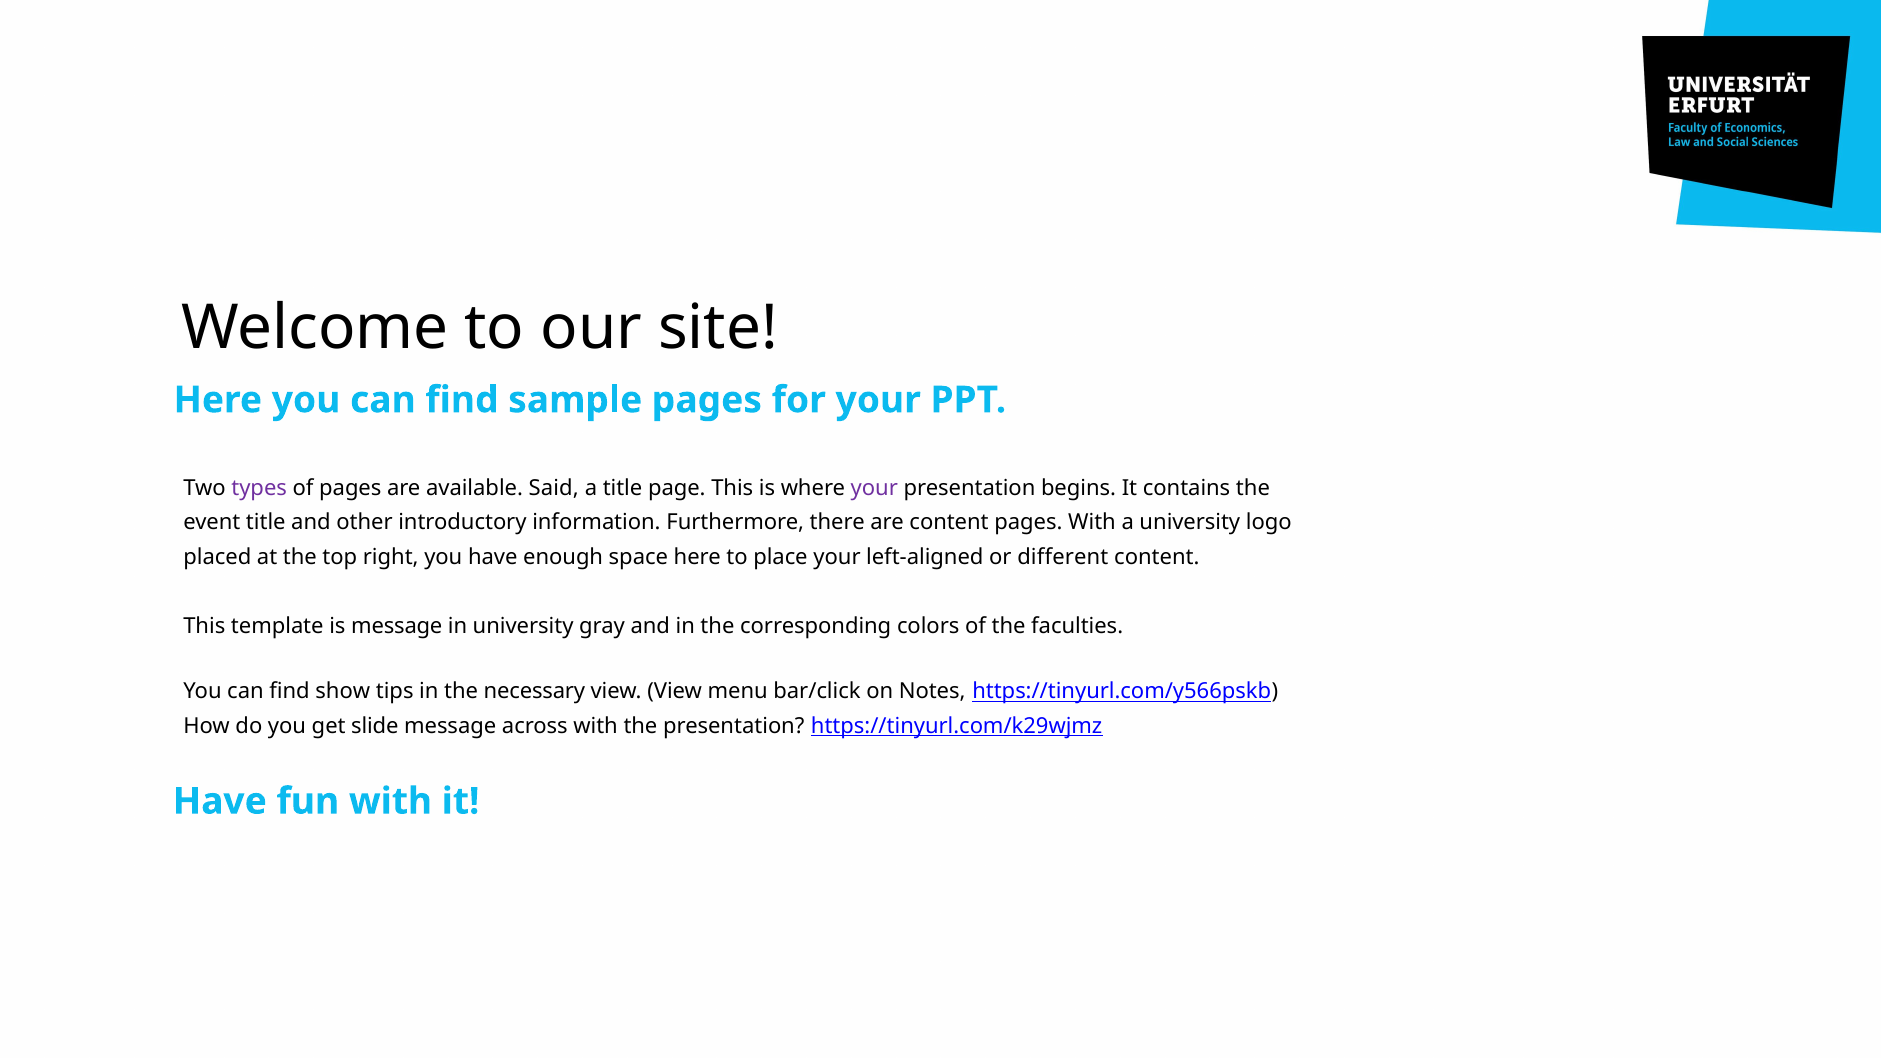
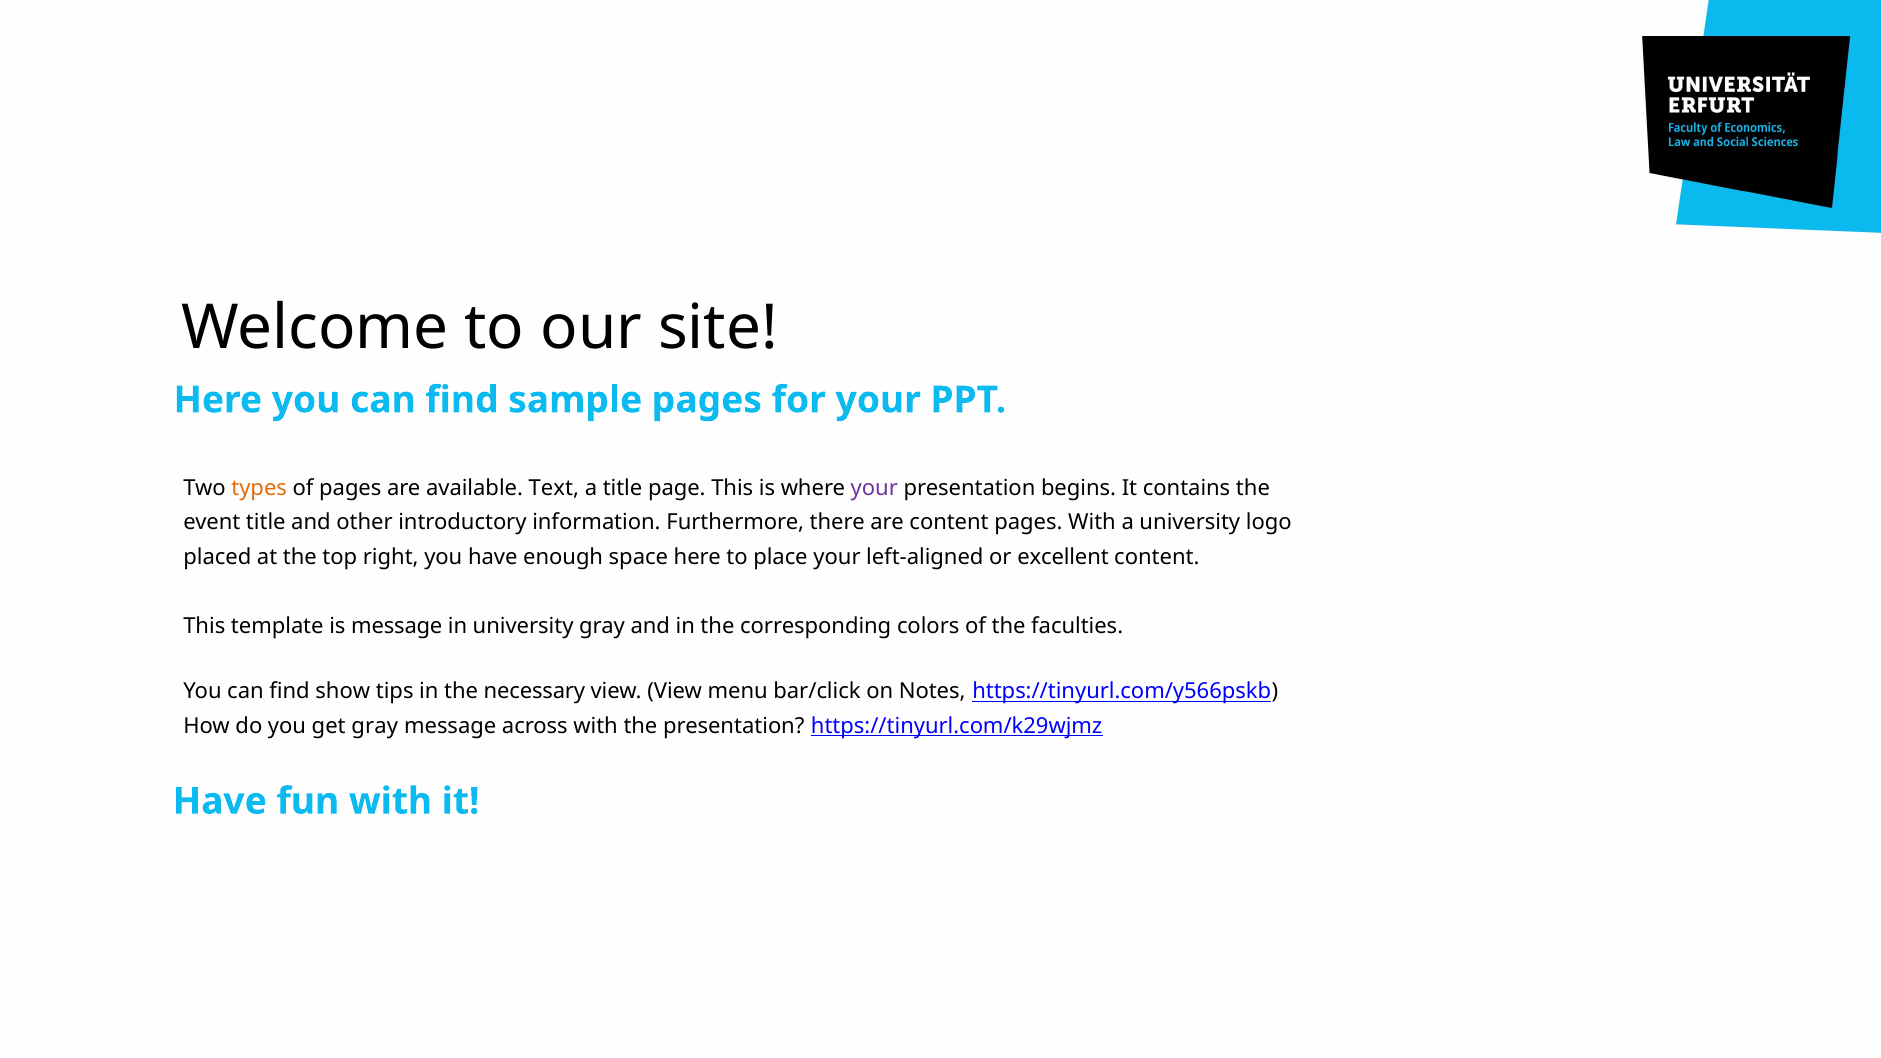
types colour: purple -> orange
Said: Said -> Text
different: different -> excellent
get slide: slide -> gray
